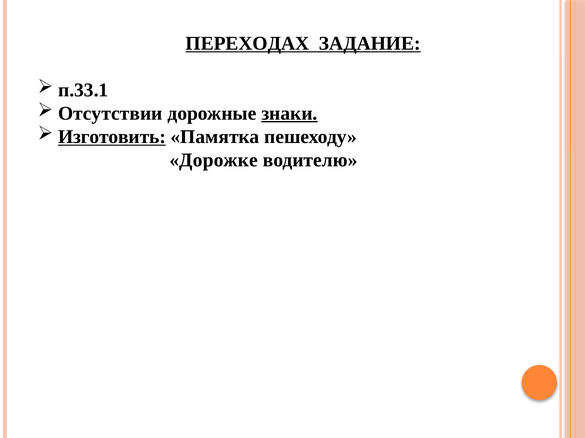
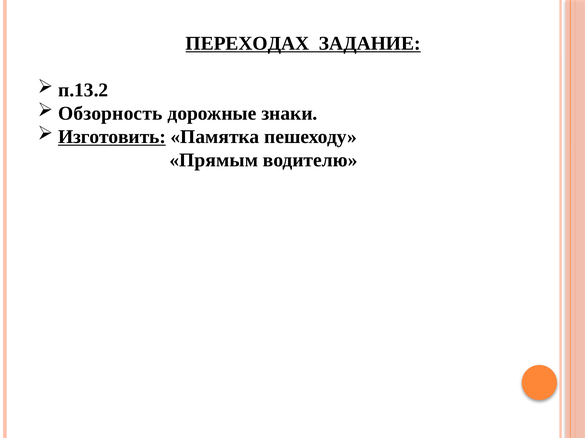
п.33.1: п.33.1 -> п.13.2
Отсутствии: Отсутствии -> Обзорность
знаки underline: present -> none
Дорожке: Дорожке -> Прямым
